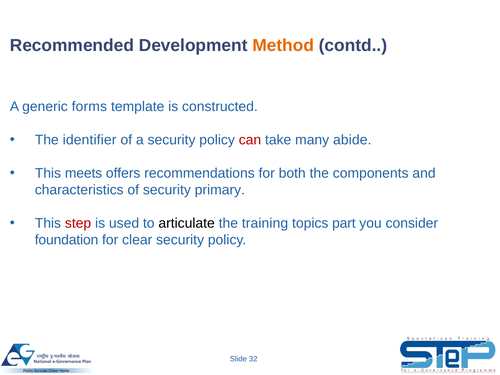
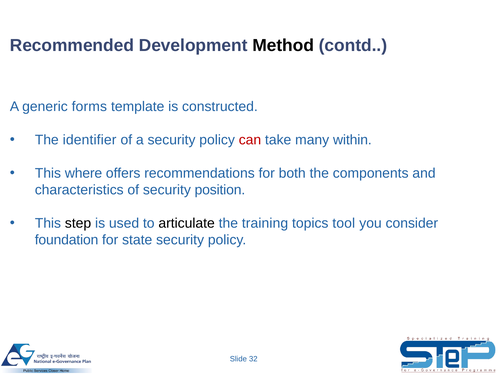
Method colour: orange -> black
abide: abide -> within
meets: meets -> where
primary: primary -> position
step colour: red -> black
part: part -> tool
clear: clear -> state
